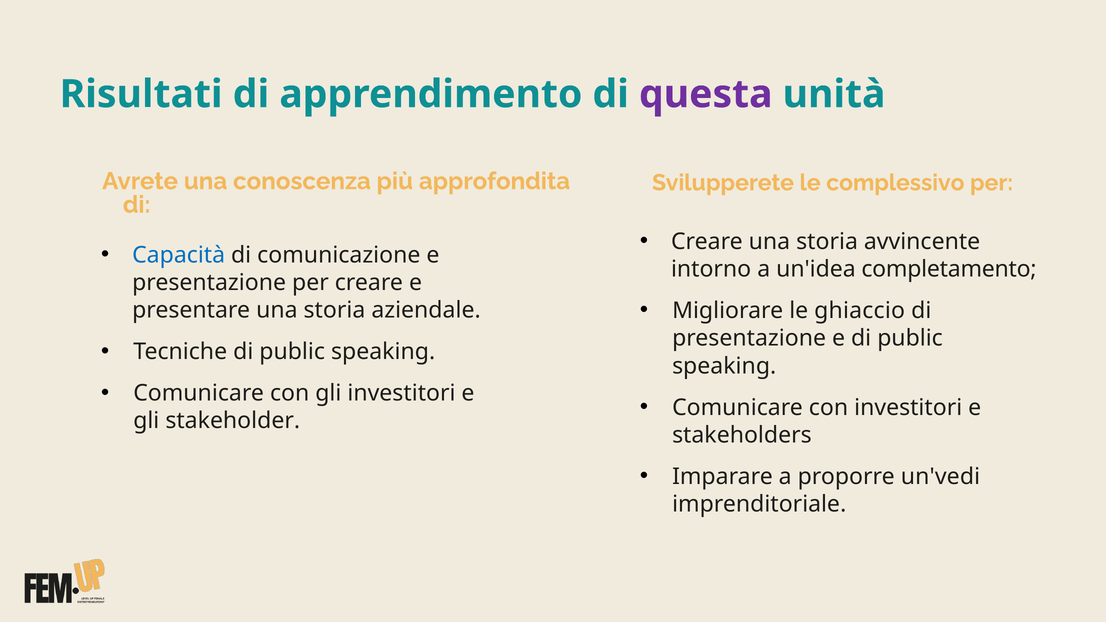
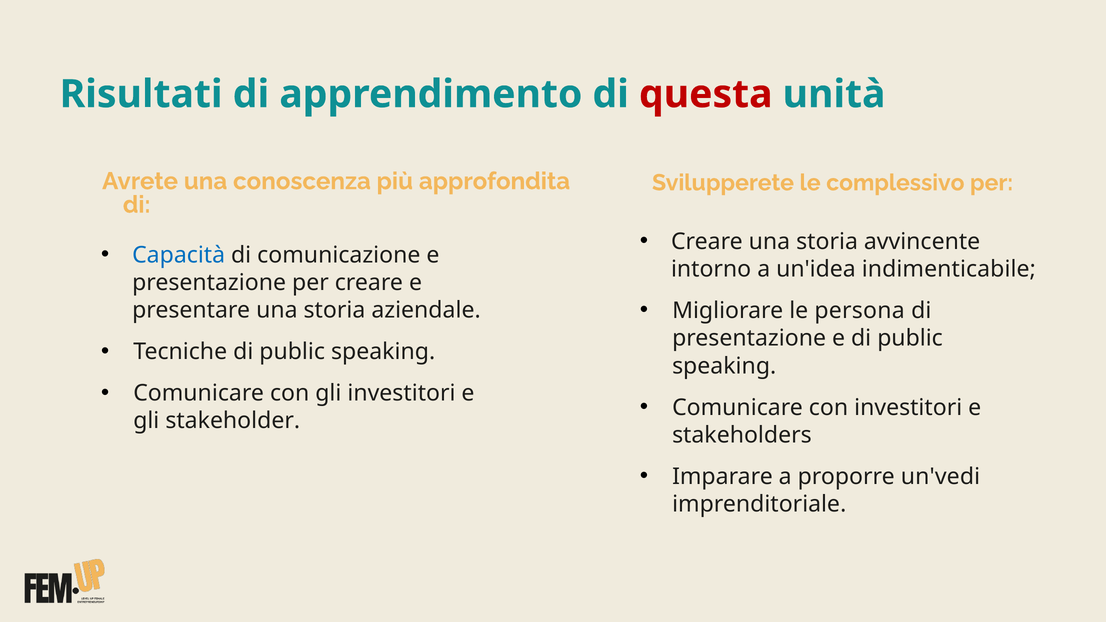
questa colour: purple -> red
completamento: completamento -> indimenticabile
ghiaccio: ghiaccio -> persona
